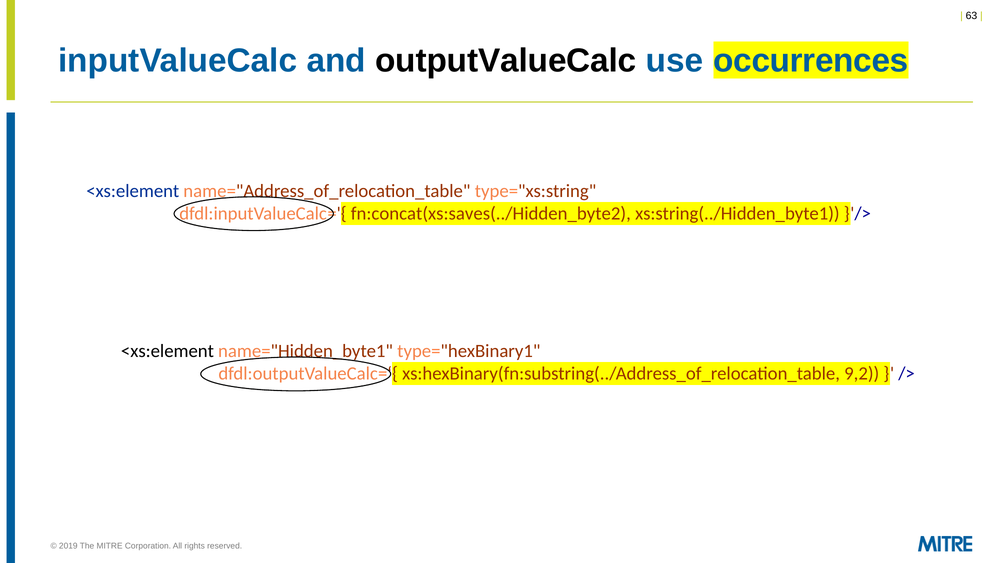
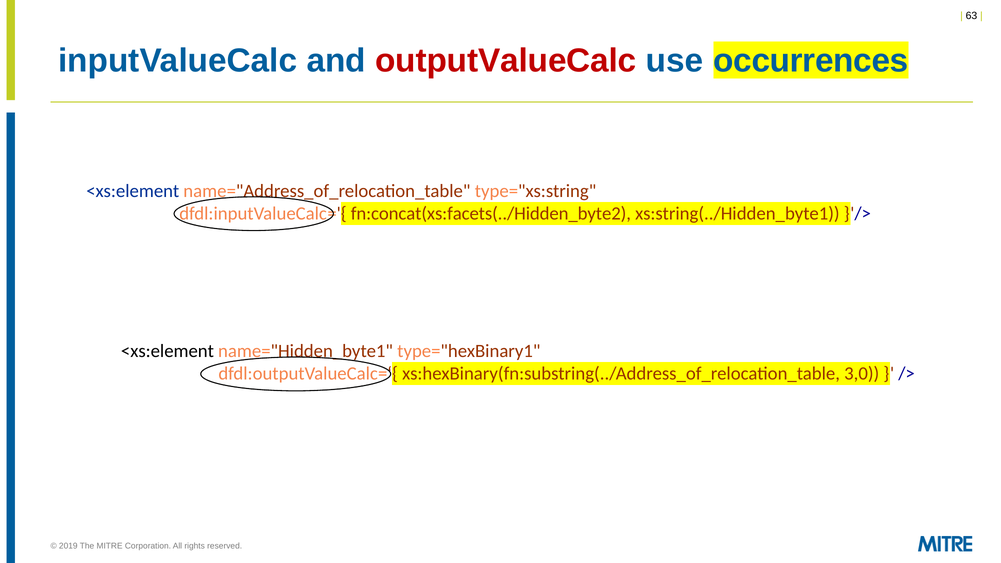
outputValueCalc colour: black -> red
fn:concat(xs:saves(../Hidden_byte2: fn:concat(xs:saves(../Hidden_byte2 -> fn:concat(xs:facets(../Hidden_byte2
9,2: 9,2 -> 3,0
